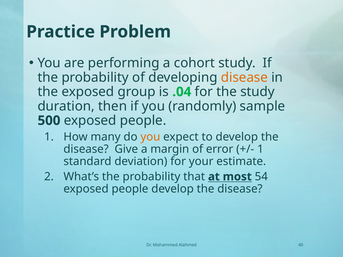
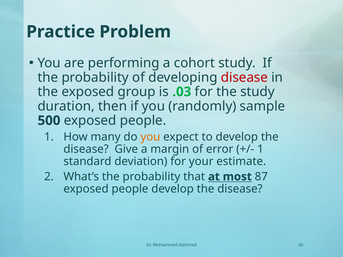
disease at (244, 78) colour: orange -> red
.04: .04 -> .03
54: 54 -> 87
